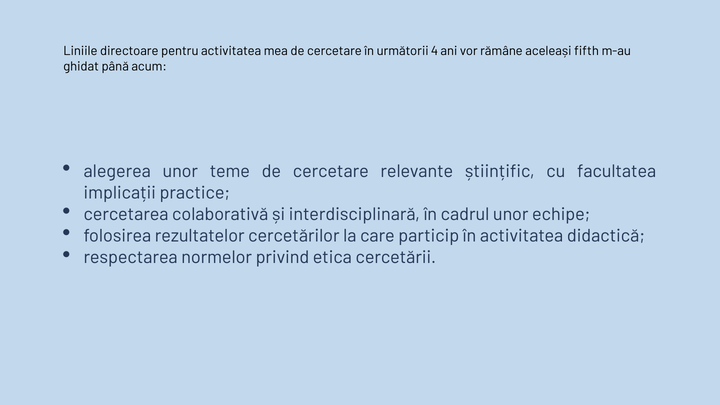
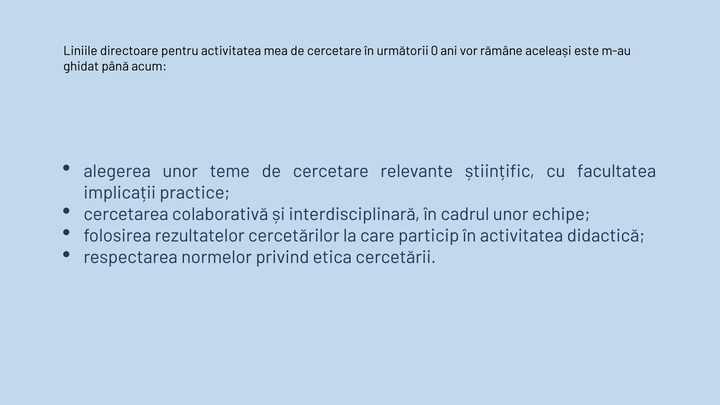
4: 4 -> 0
fifth: fifth -> este
